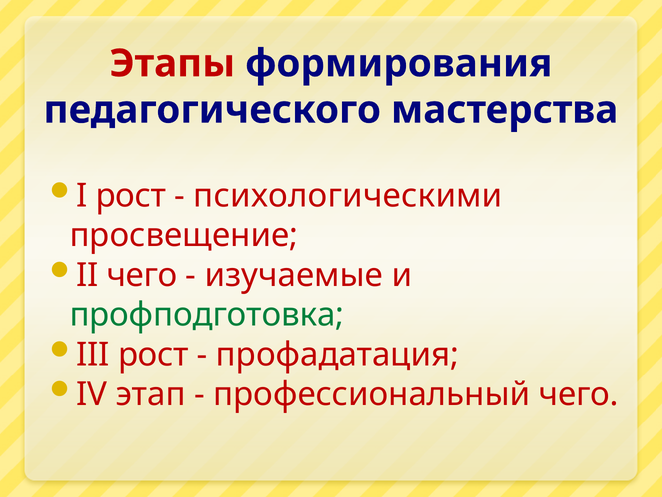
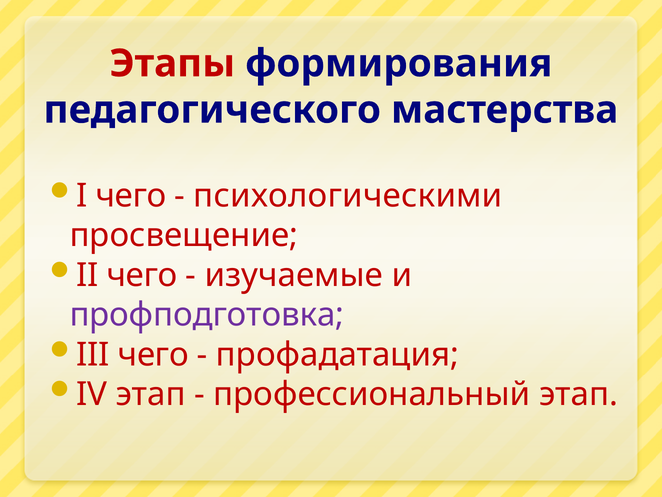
I рост: рост -> чего
профподготовка colour: green -> purple
III рост: рост -> чего
профессиональный чего: чего -> этап
